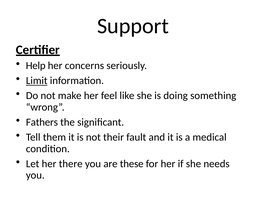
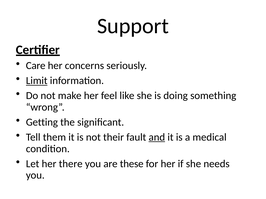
Help: Help -> Care
Fathers: Fathers -> Getting
and underline: none -> present
